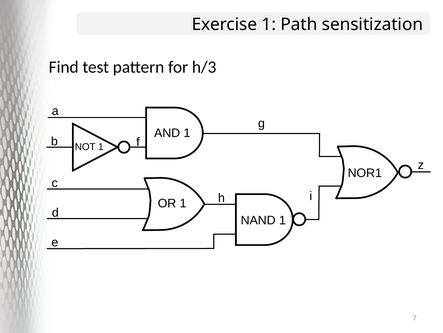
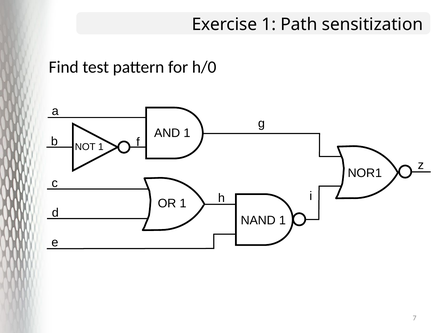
h/3: h/3 -> h/0
